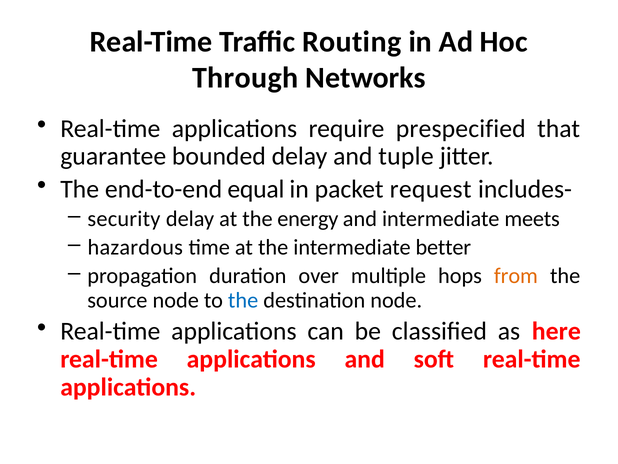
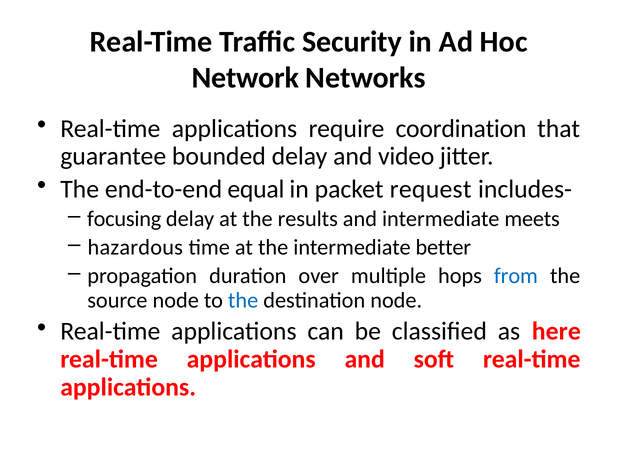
Routing: Routing -> Security
Through: Through -> Network
prespecified: prespecified -> coordination
tuple: tuple -> video
security: security -> focusing
energy: energy -> results
from colour: orange -> blue
